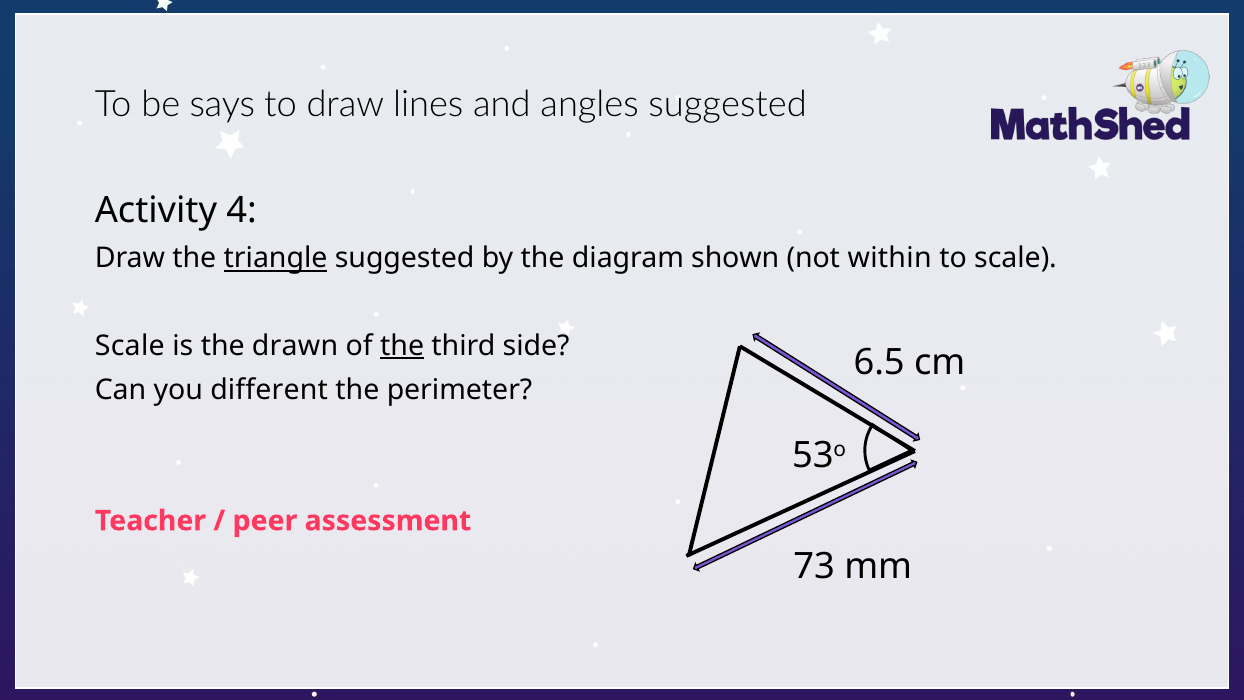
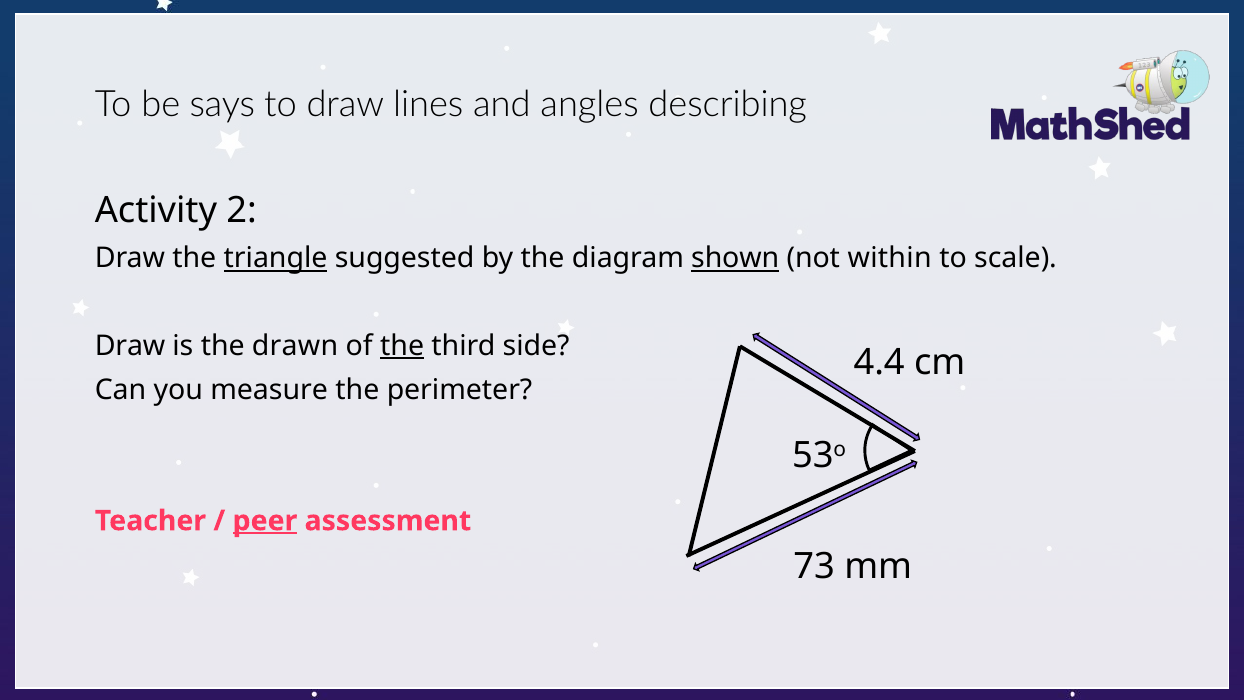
angles suggested: suggested -> describing
4: 4 -> 2
shown underline: none -> present
Scale at (130, 346): Scale -> Draw
6.5: 6.5 -> 4.4
different: different -> measure
peer underline: none -> present
